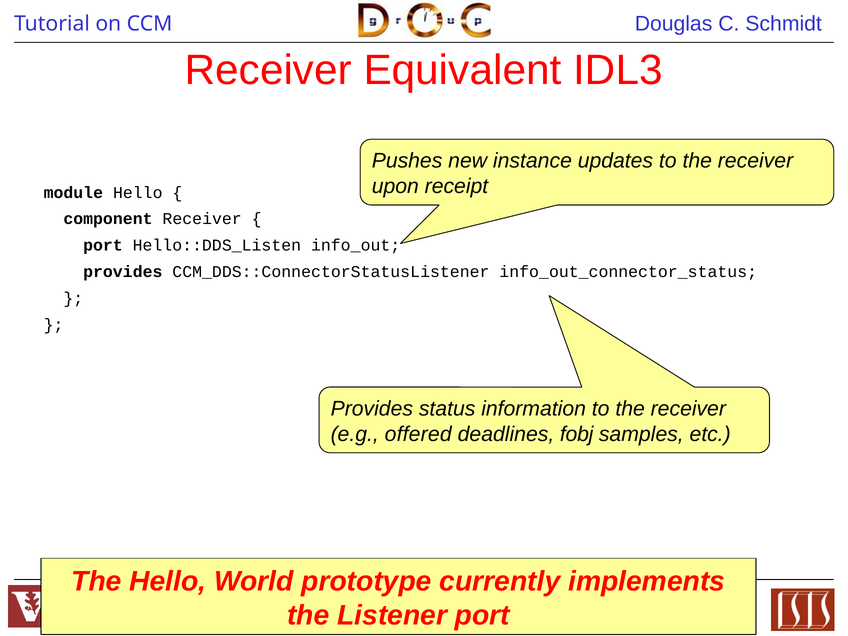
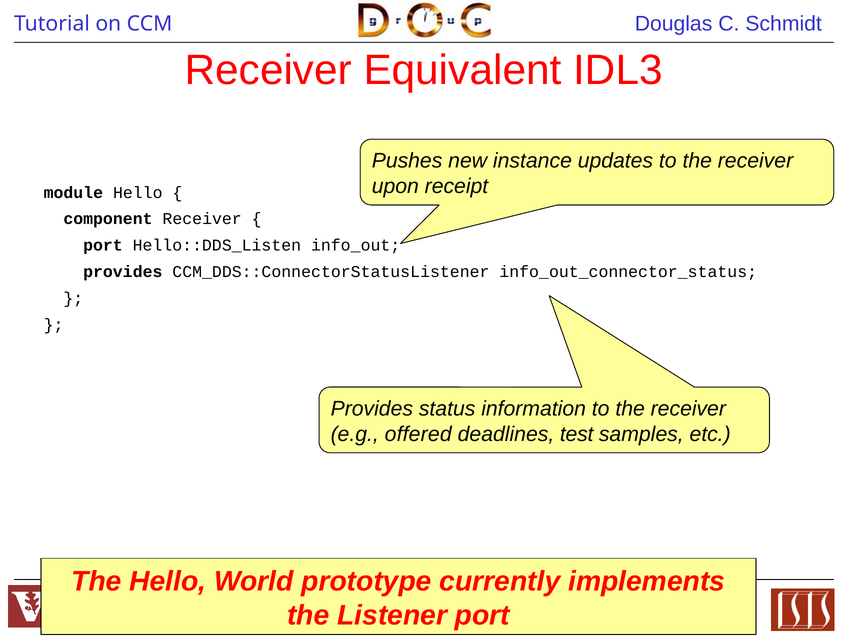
fobj: fobj -> test
